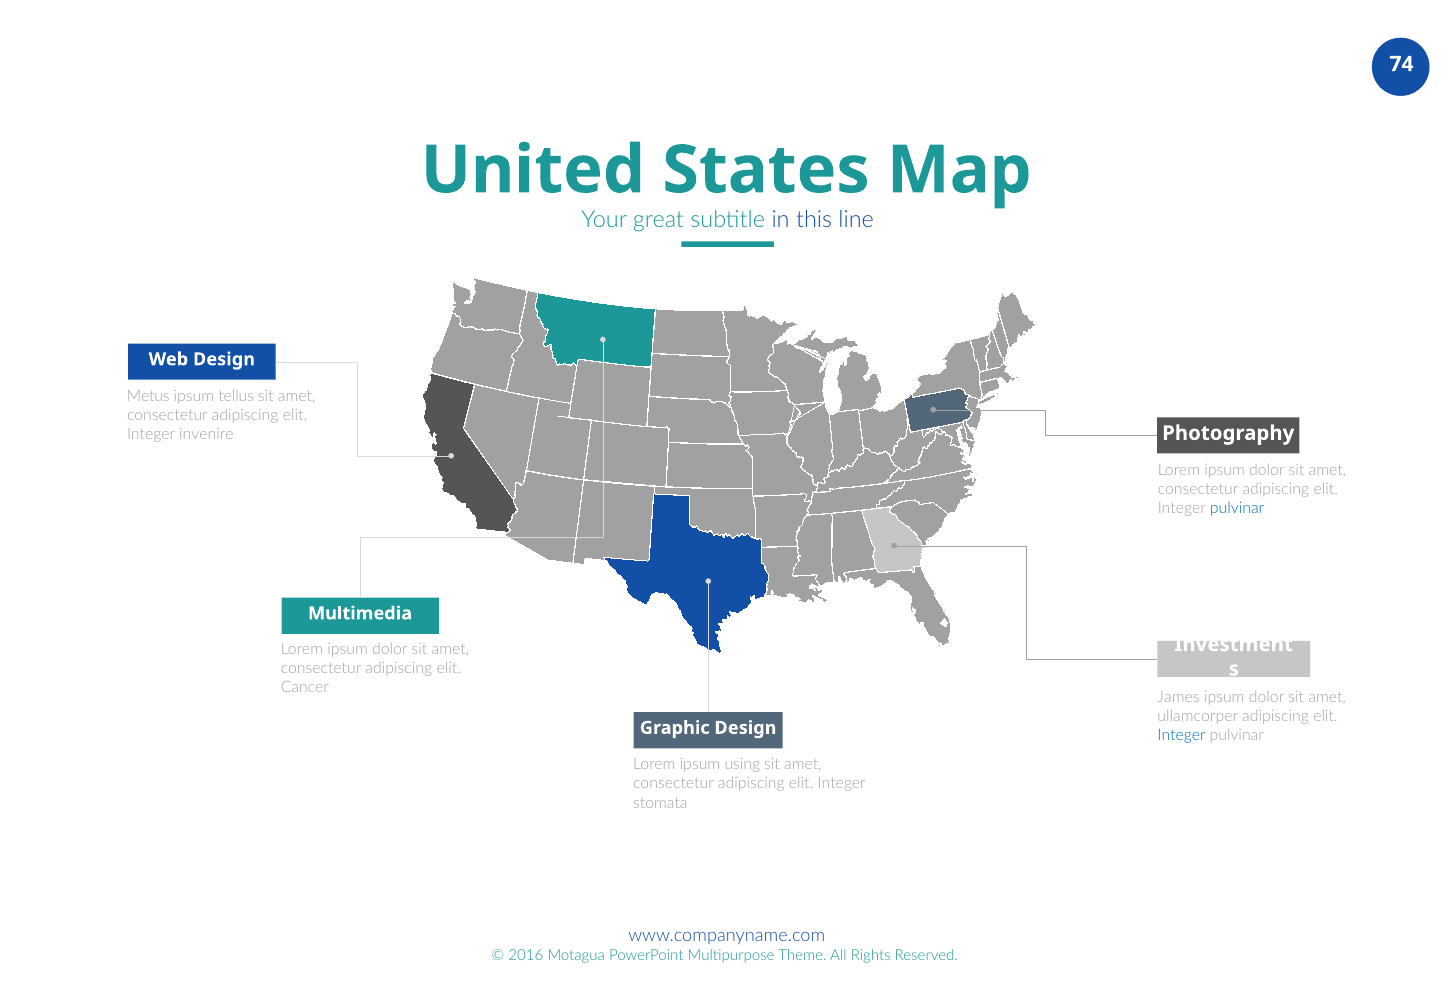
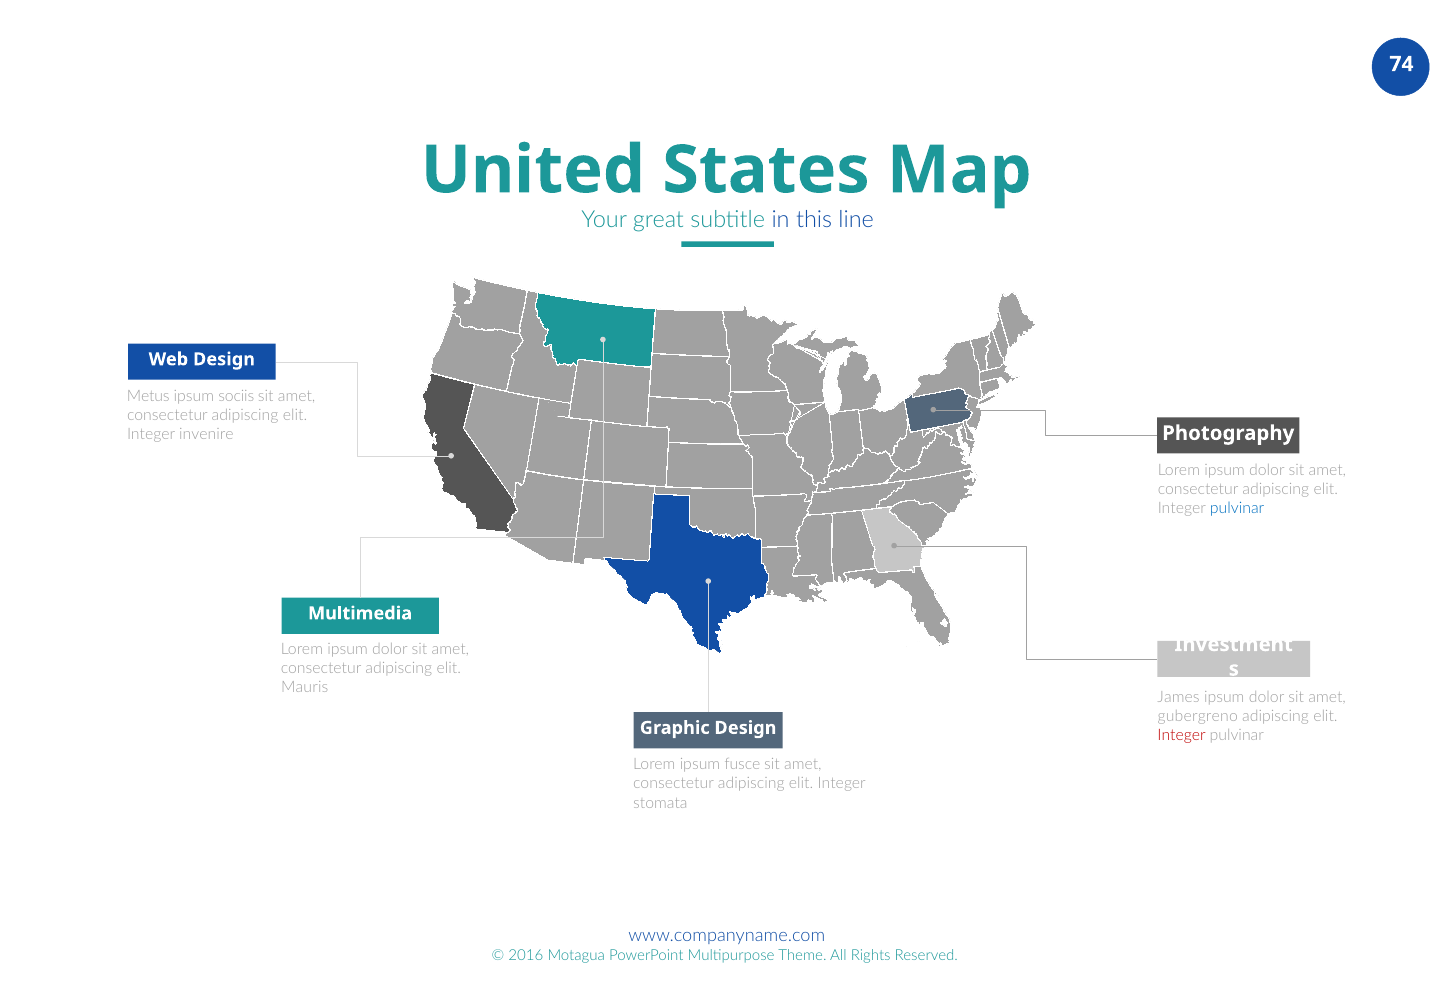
tellus: tellus -> sociis
Cancer: Cancer -> Mauris
ullamcorper: ullamcorper -> gubergreno
Integer at (1182, 735) colour: blue -> red
using: using -> fusce
